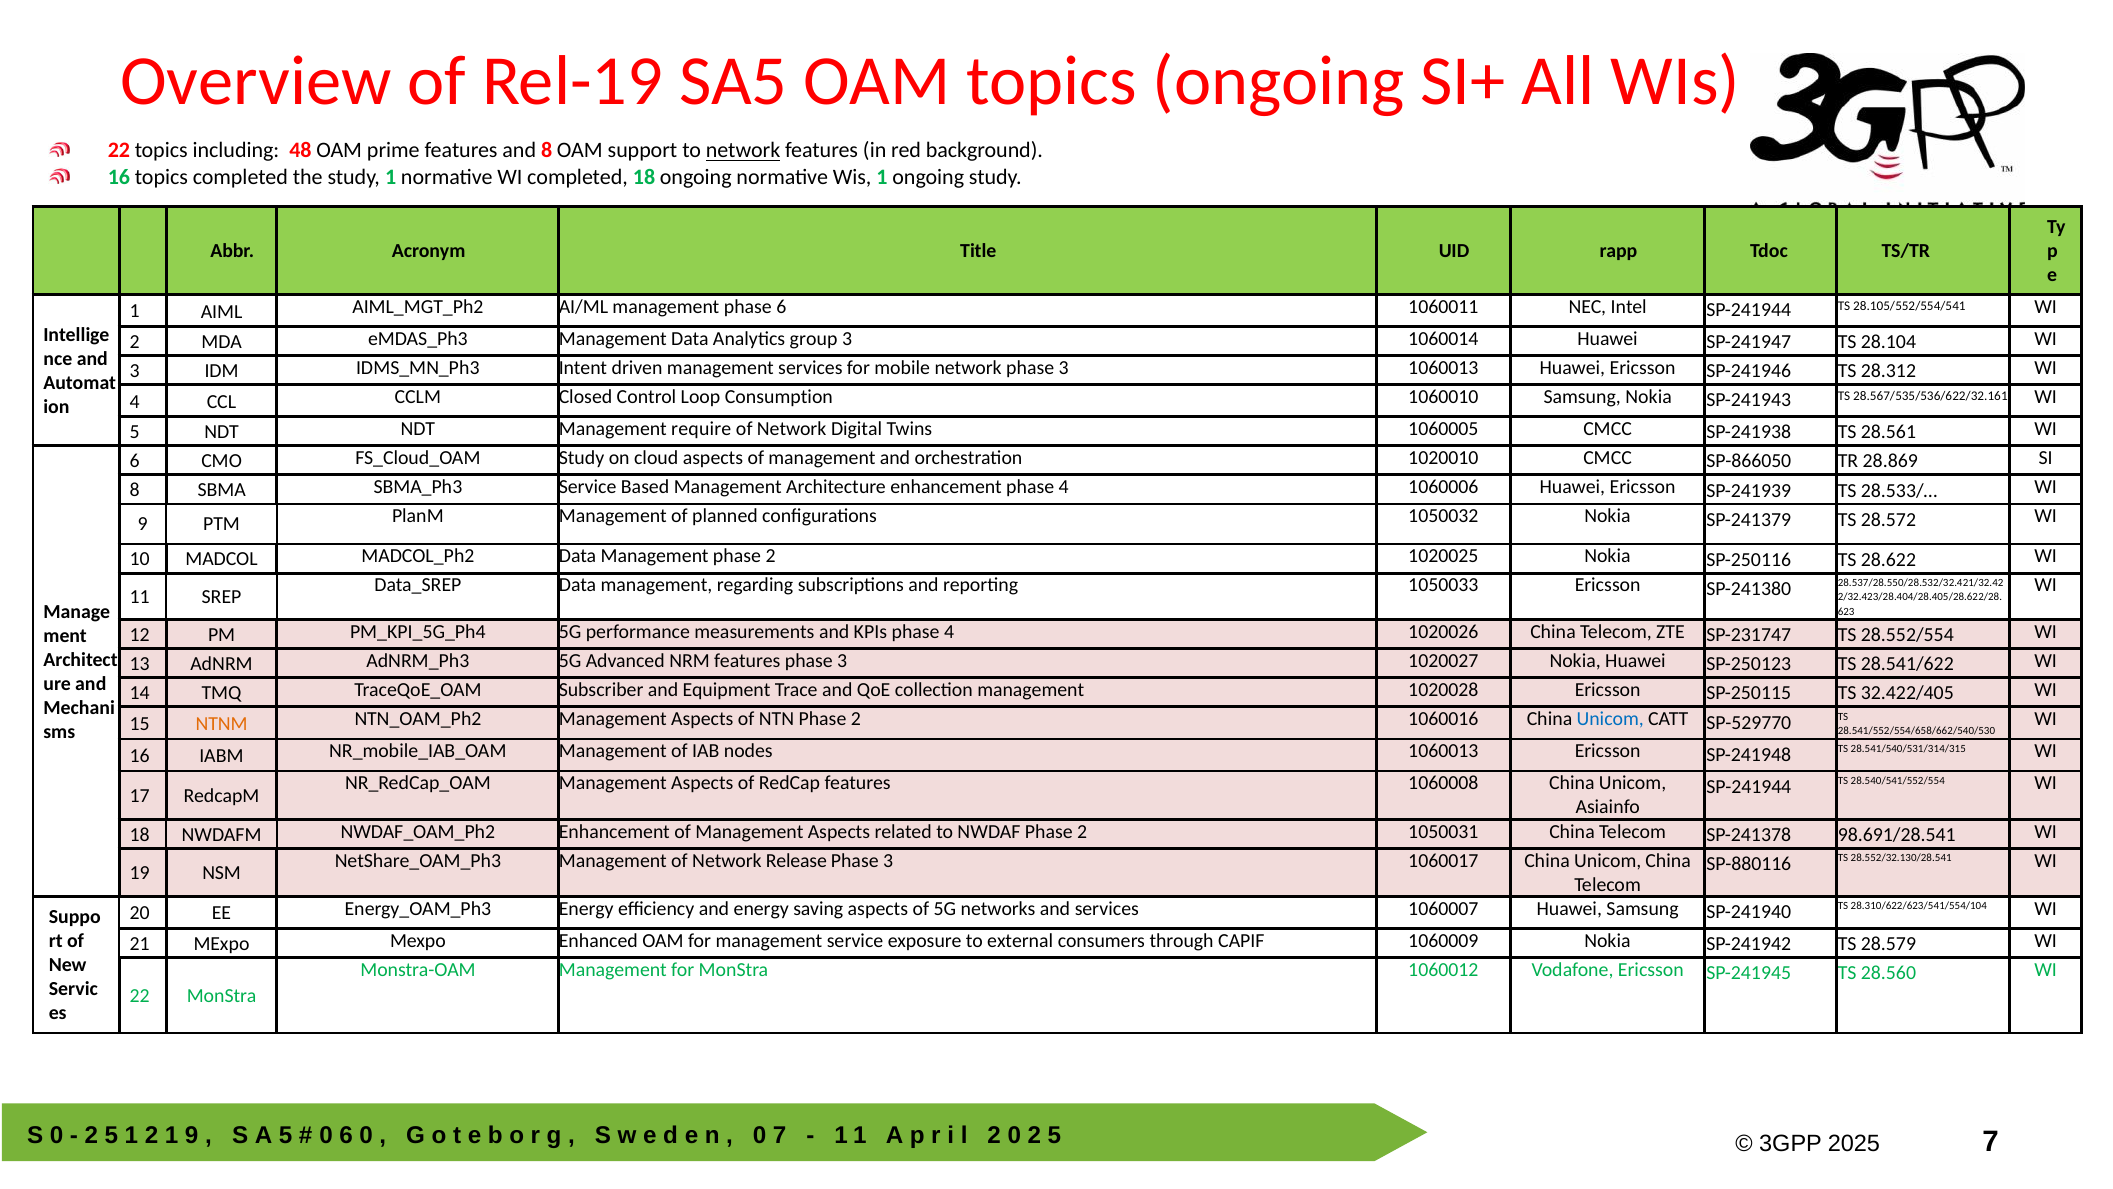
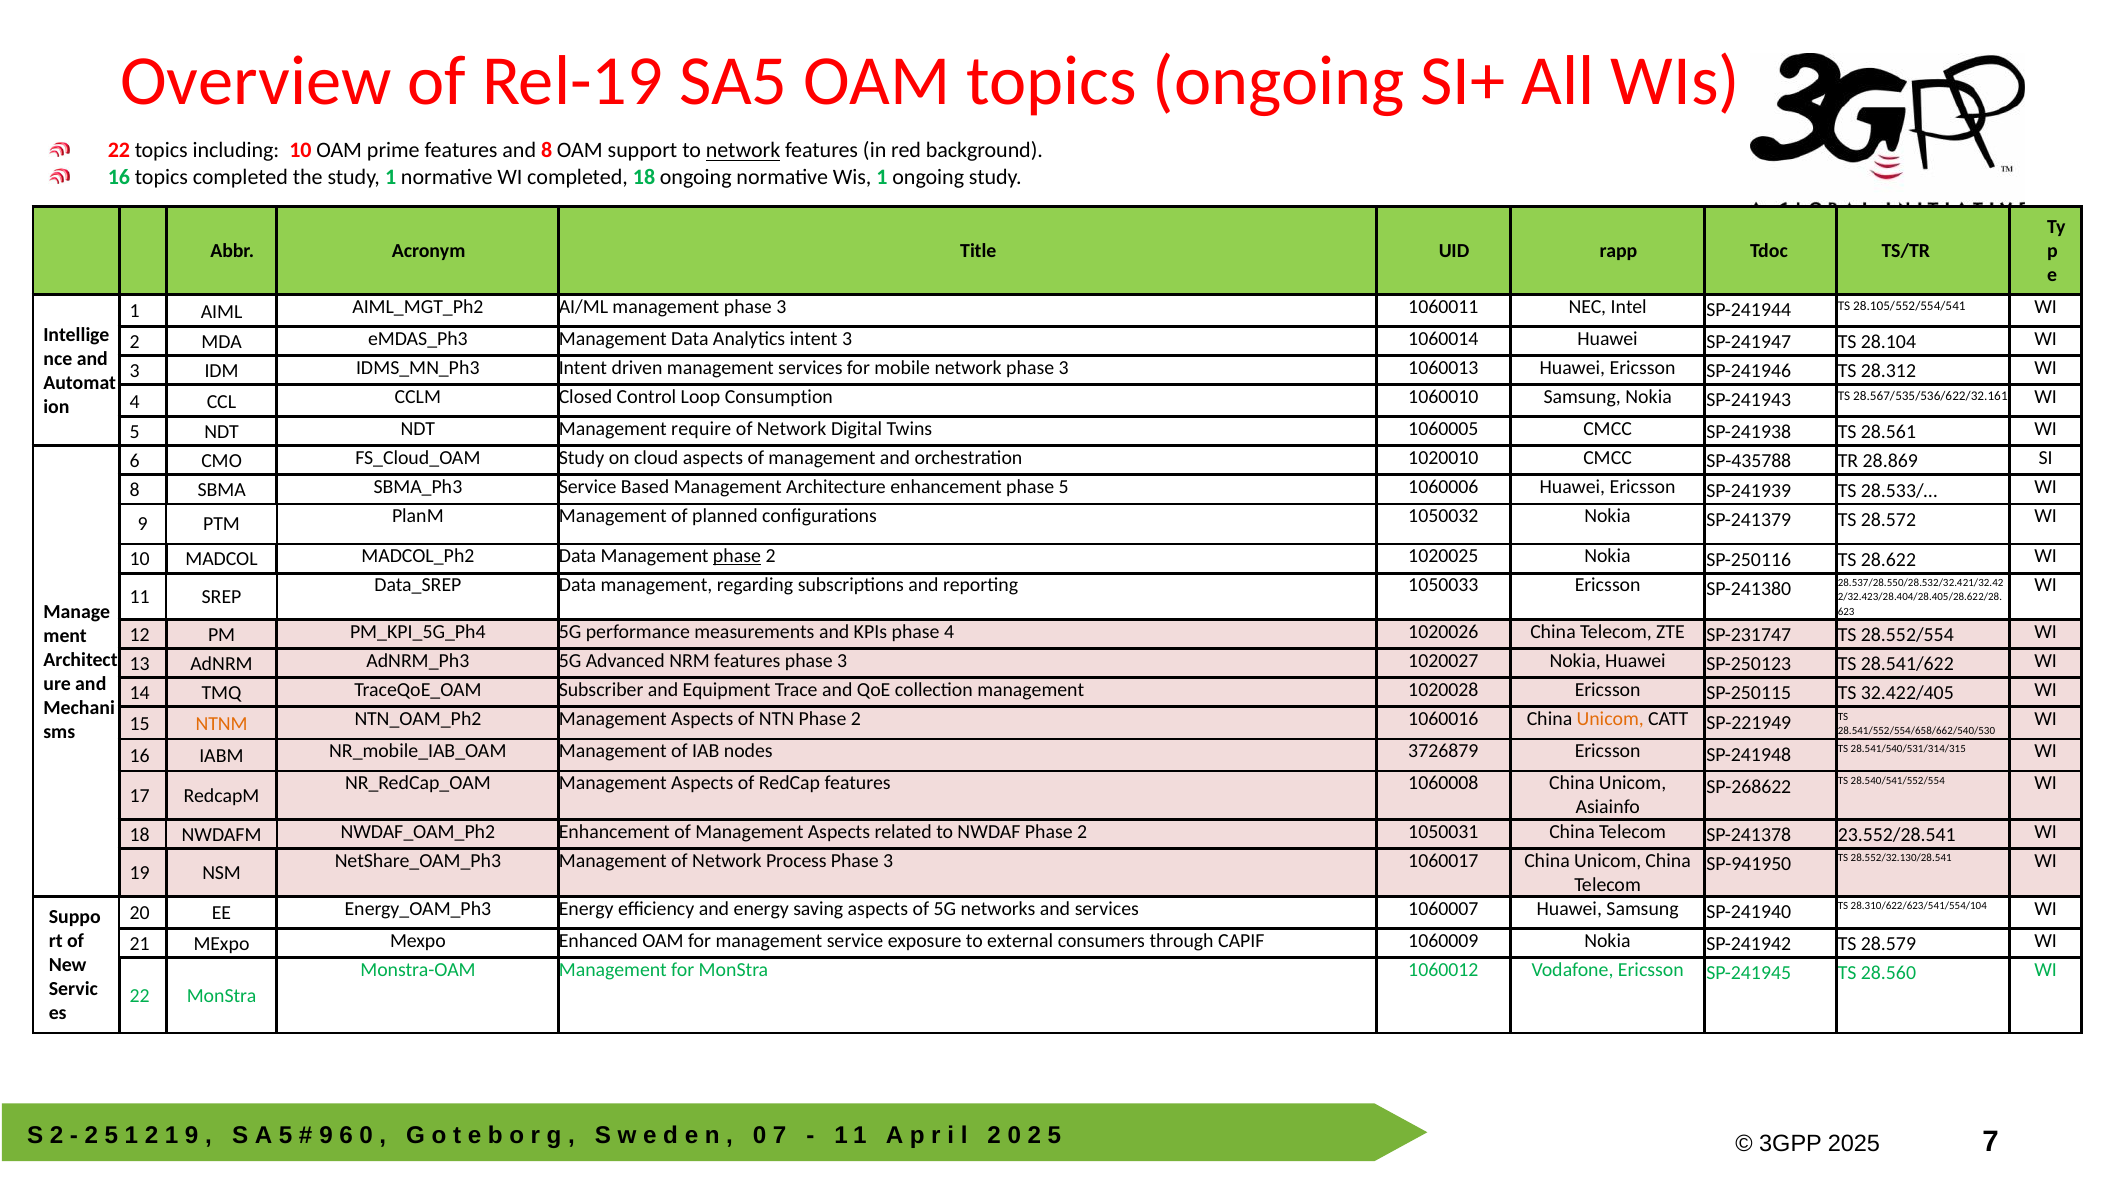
including 48: 48 -> 10
management phase 6: 6 -> 3
Analytics group: group -> intent
SP-866050: SP-866050 -> SP-435788
enhancement phase 4: 4 -> 5
phase at (737, 556) underline: none -> present
Unicom at (1610, 719) colour: blue -> orange
SP-529770: SP-529770 -> SP-221949
nodes 1060013: 1060013 -> 3726879
SP-241944 at (1749, 786): SP-241944 -> SP-268622
98.691/28.541: 98.691/28.541 -> 23.552/28.541
Release: Release -> Process
SP-880116: SP-880116 -> SP-941950
0 at (56, 1135): 0 -> 2
0 at (326, 1135): 0 -> 9
